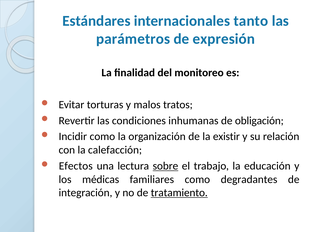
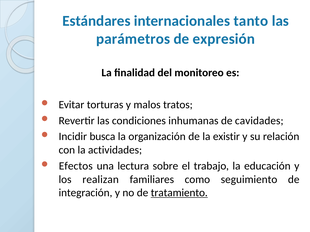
obligación: obligación -> cavidades
Incidir como: como -> busca
calefacción: calefacción -> actividades
sobre underline: present -> none
médicas: médicas -> realizan
degradantes: degradantes -> seguimiento
